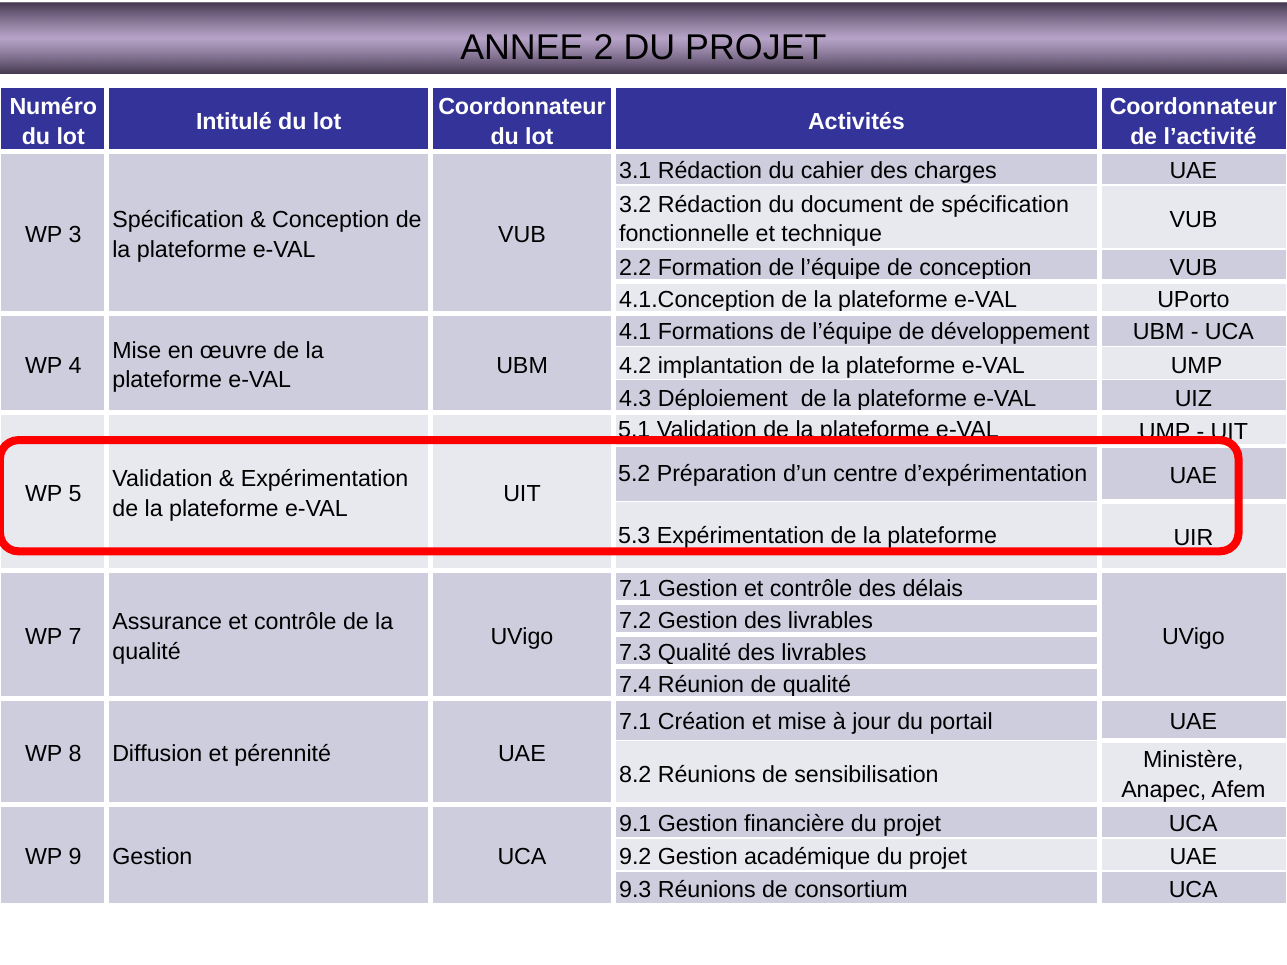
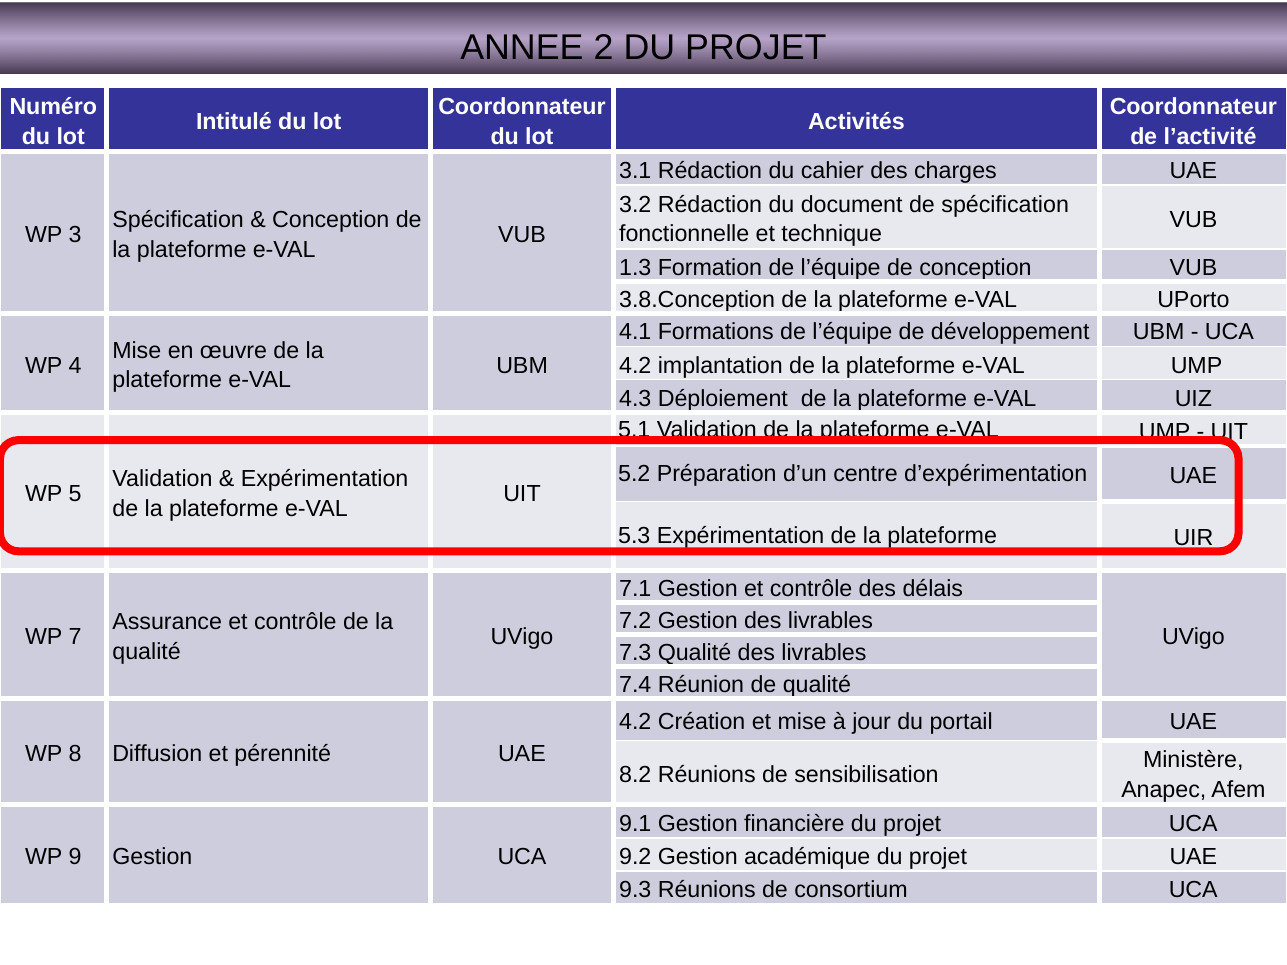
2.2: 2.2 -> 1.3
4.1.Conception: 4.1.Conception -> 3.8.Conception
7.1 at (635, 722): 7.1 -> 4.2
